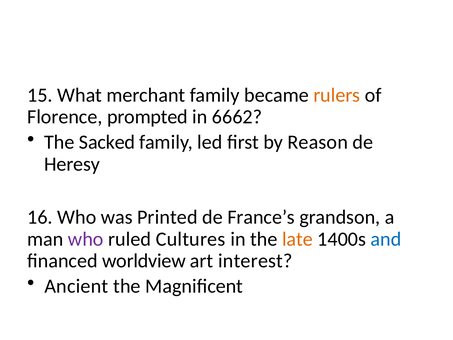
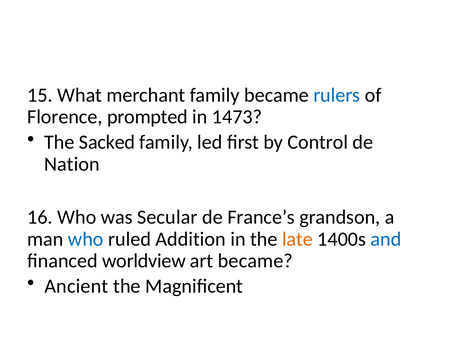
rulers colour: orange -> blue
6662: 6662 -> 1473
Reason: Reason -> Control
Heresy: Heresy -> Nation
Printed: Printed -> Secular
who at (86, 239) colour: purple -> blue
Cultures: Cultures -> Addition
art interest: interest -> became
